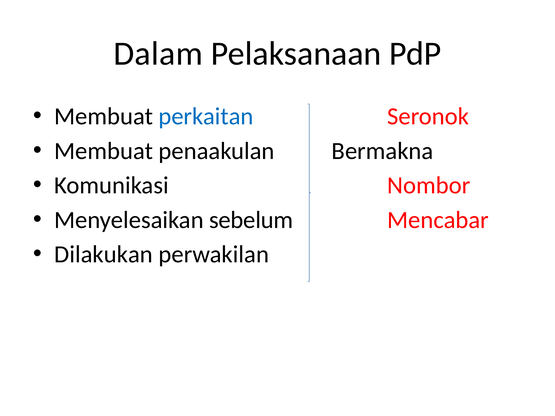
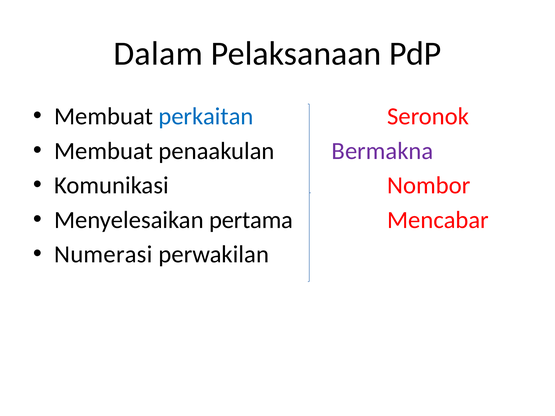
Bermakna colour: black -> purple
sebelum: sebelum -> pertama
Dilakukan: Dilakukan -> Numerasi
